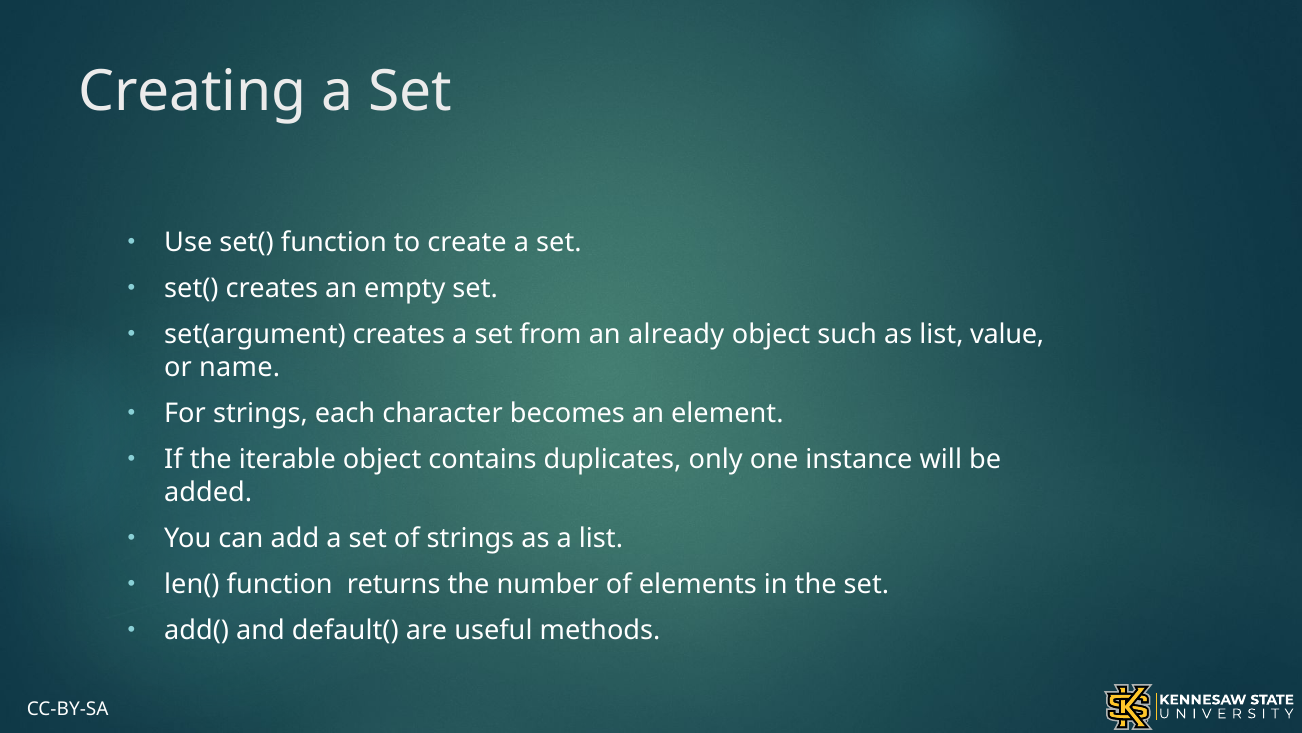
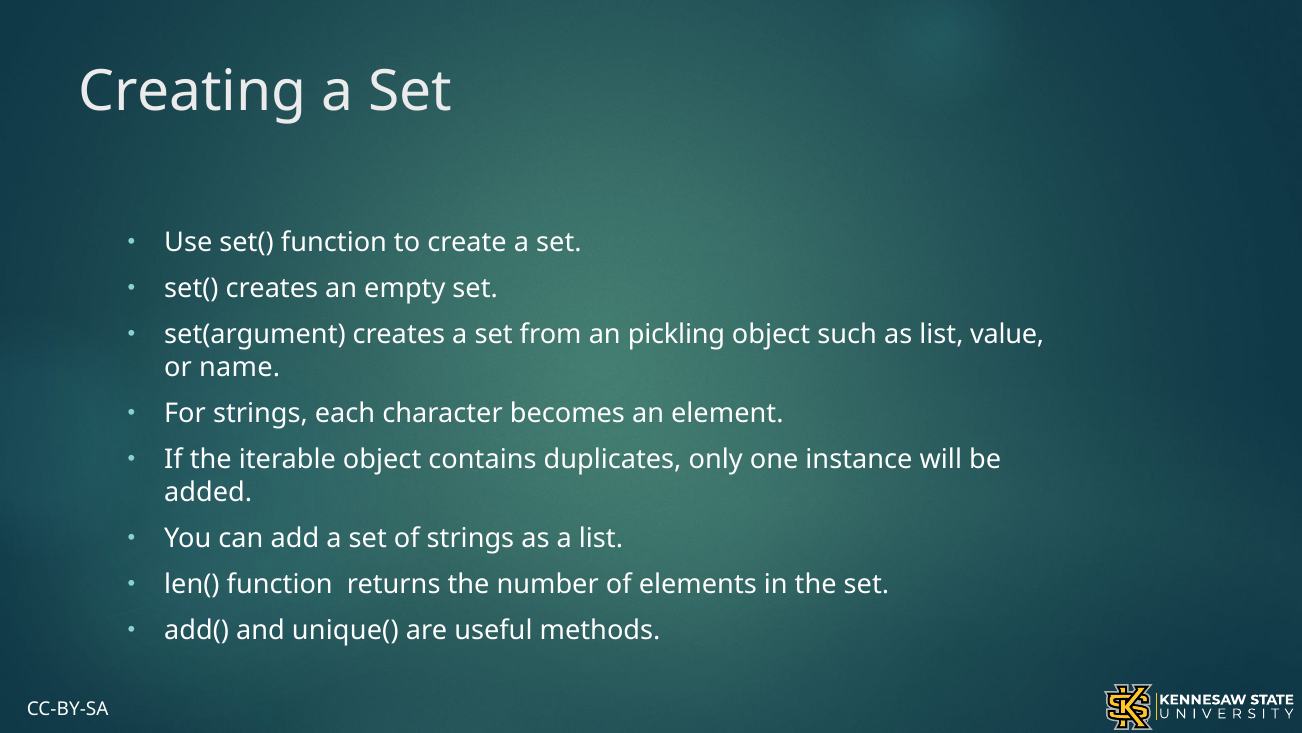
already: already -> pickling
default(: default( -> unique(
